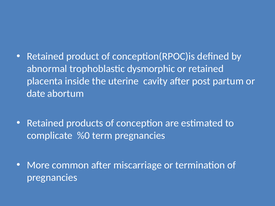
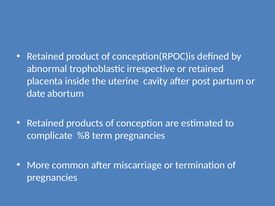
dysmorphic: dysmorphic -> irrespective
%0: %0 -> %8
